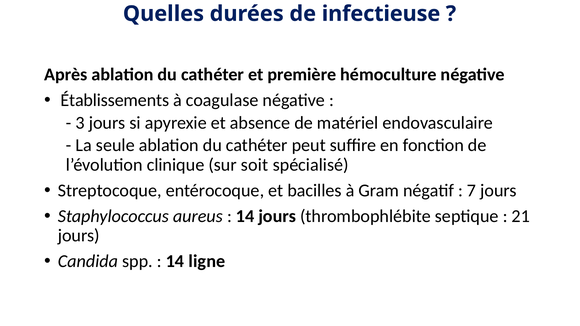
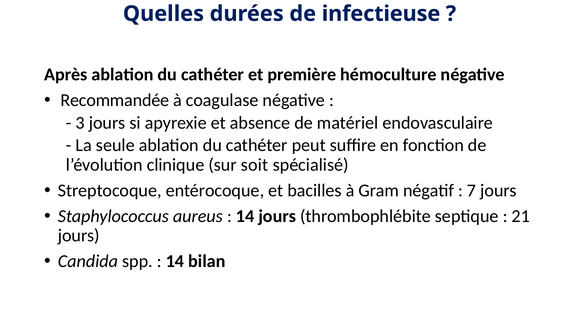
Établissements: Établissements -> Recommandée
ligne: ligne -> bilan
